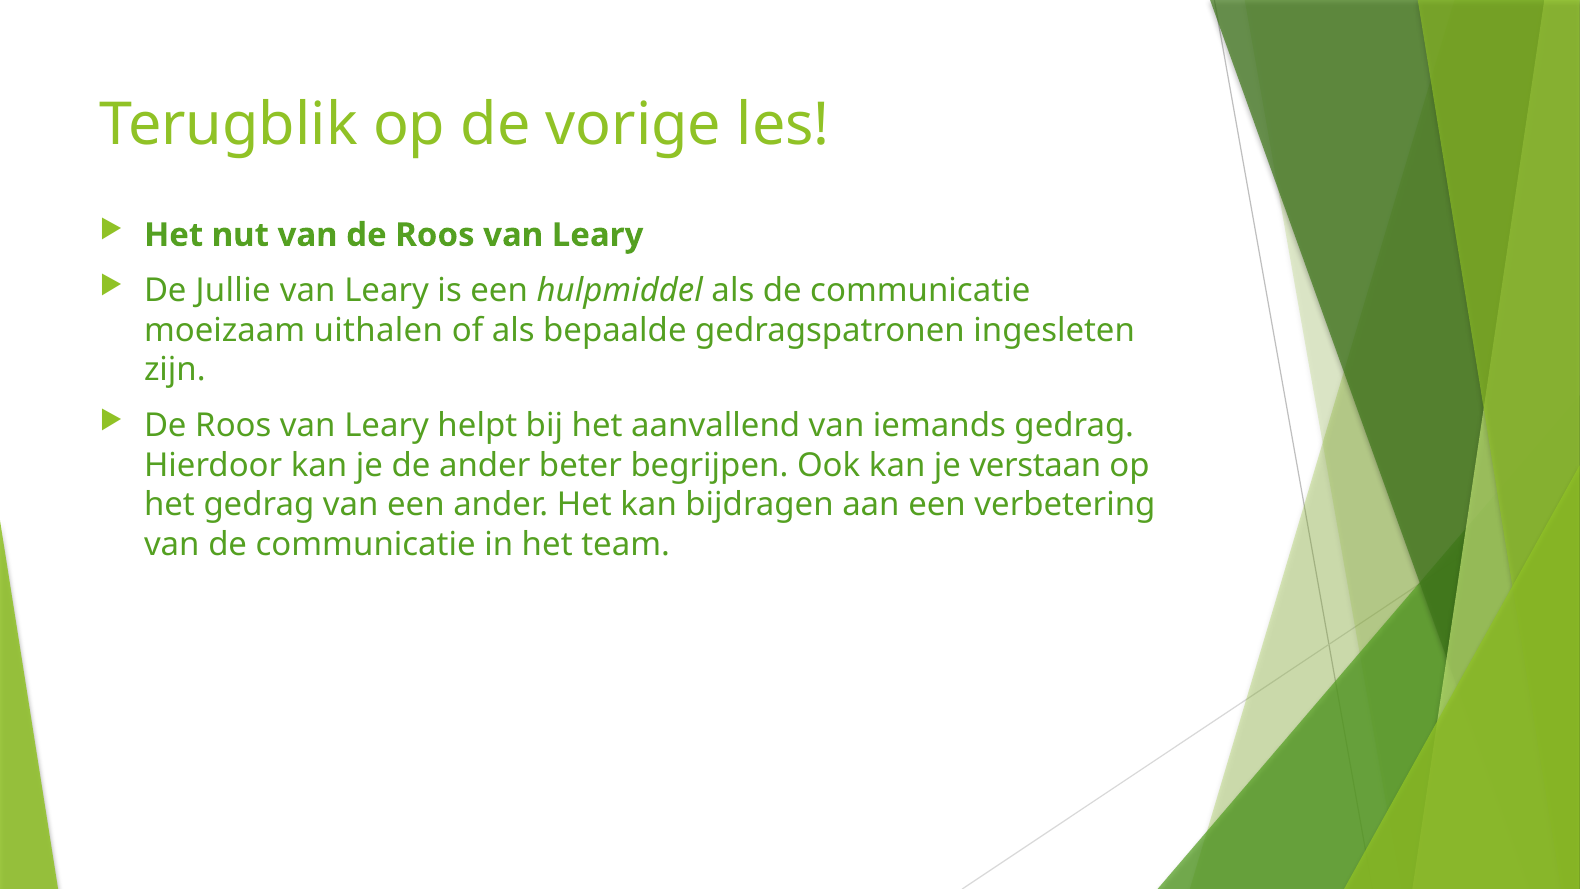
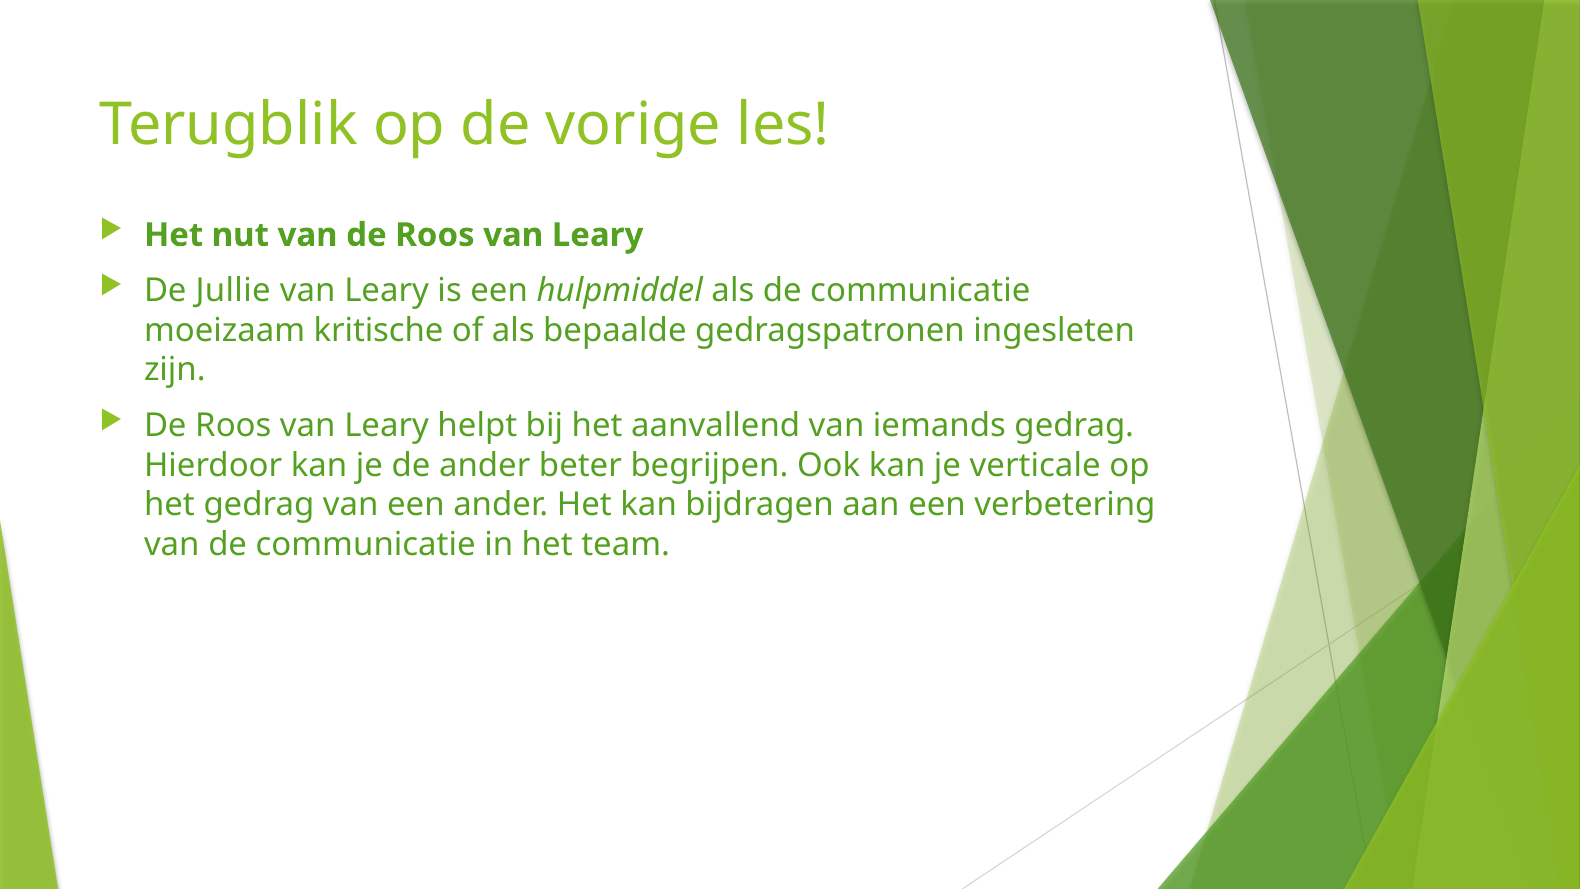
uithalen: uithalen -> kritische
verstaan: verstaan -> verticale
